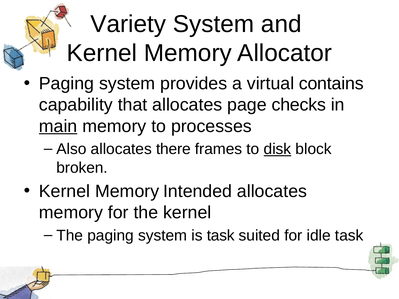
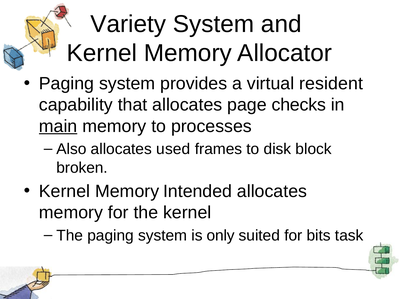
contains: contains -> resident
there: there -> used
disk underline: present -> none
is task: task -> only
idle: idle -> bits
